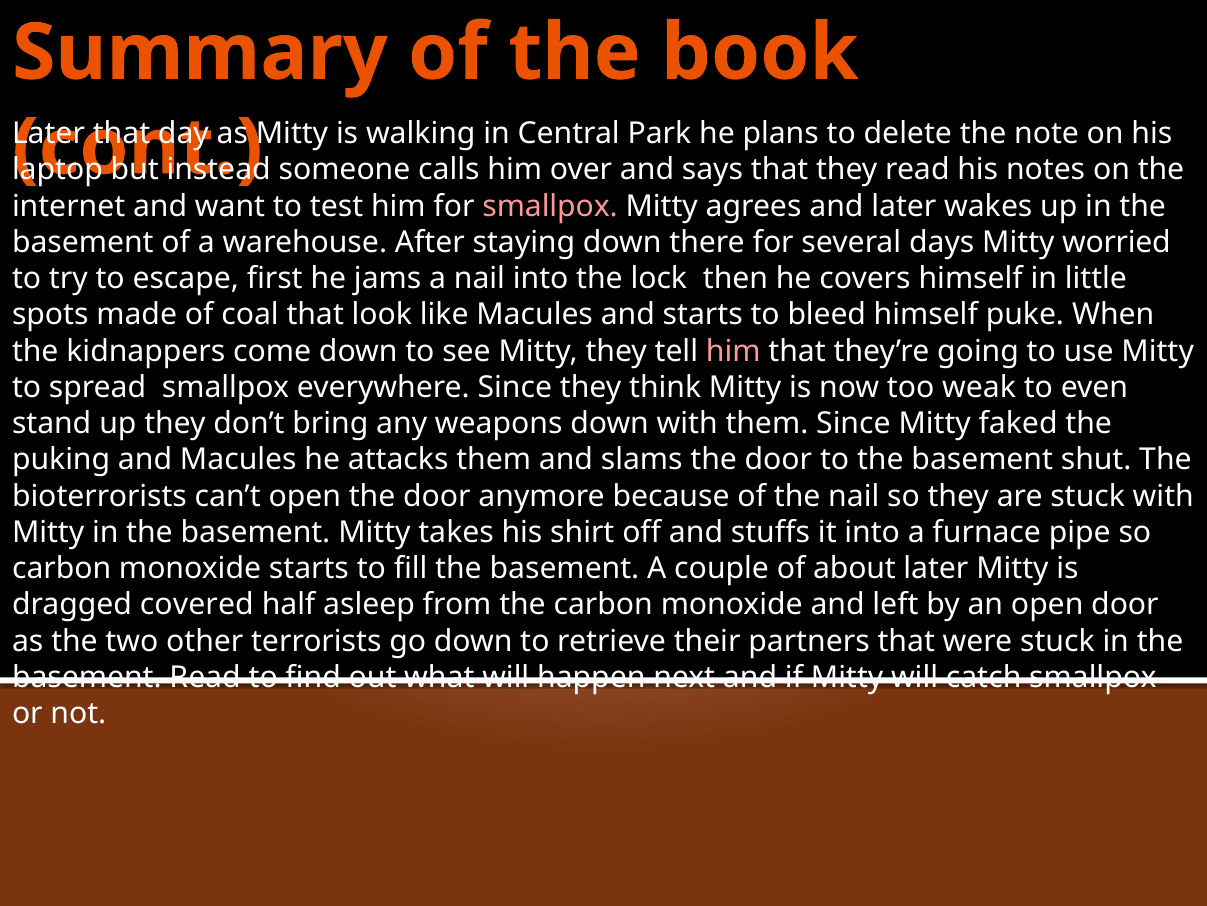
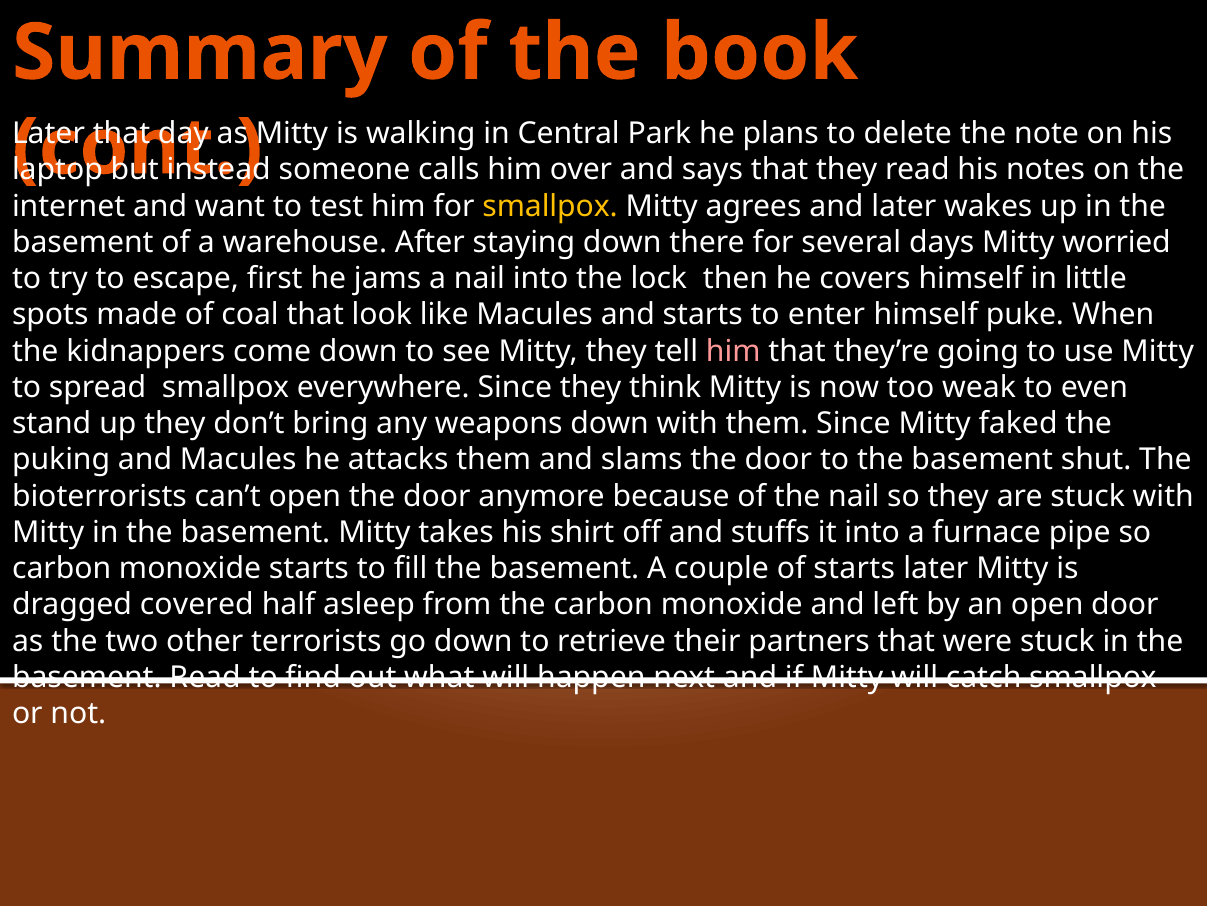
smallpox at (550, 206) colour: pink -> yellow
bleed: bleed -> enter
of about: about -> starts
